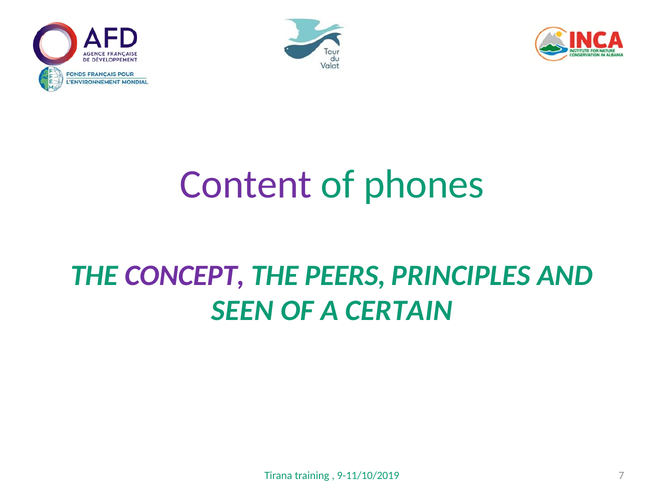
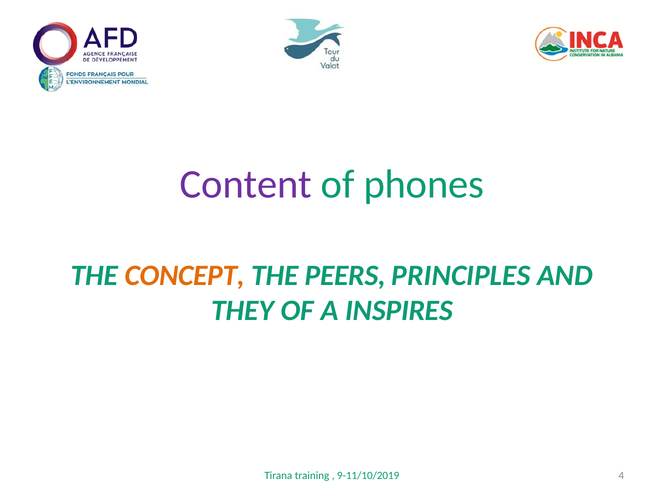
CONCEPT colour: purple -> orange
SEEN: SEEN -> THEY
CERTAIN: CERTAIN -> INSPIRES
7: 7 -> 4
